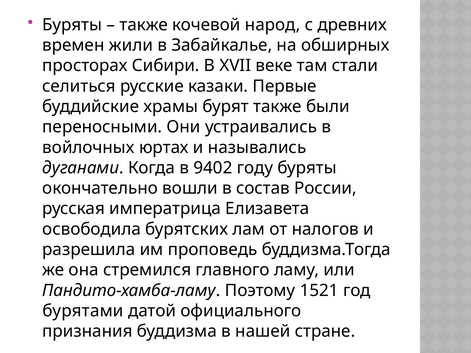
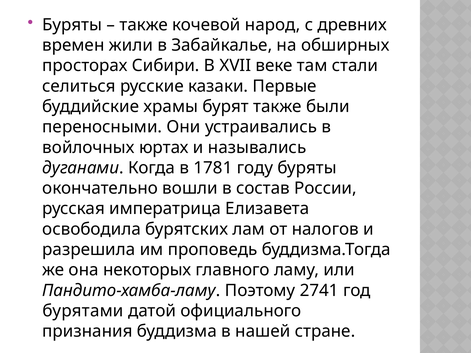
9402: 9402 -> 1781
стремился: стремился -> некоторых
1521: 1521 -> 2741
